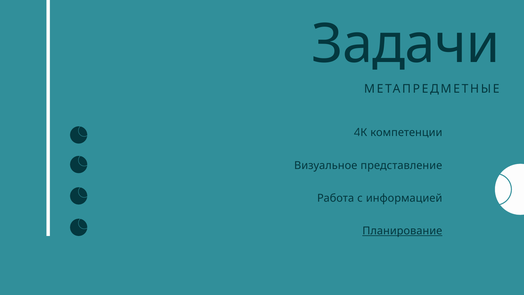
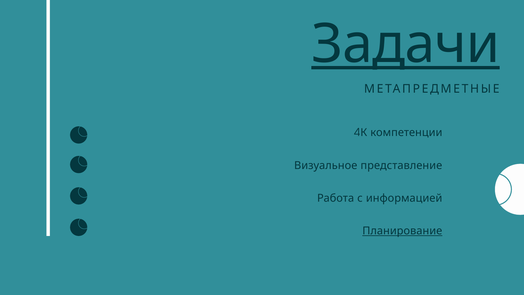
Задачи underline: none -> present
